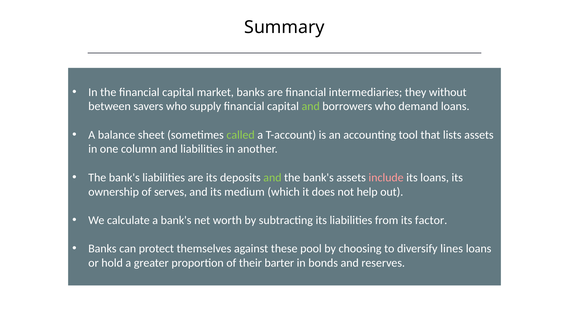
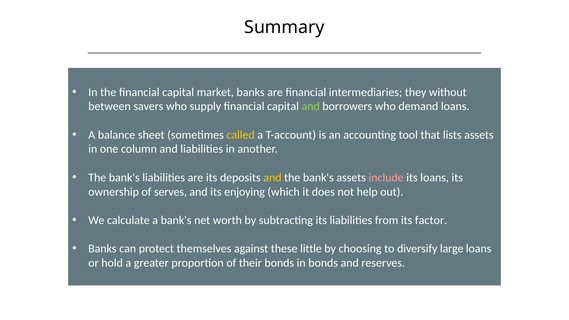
called colour: light green -> yellow
and at (272, 178) colour: light green -> yellow
medium: medium -> enjoying
pool: pool -> little
lines: lines -> large
their barter: barter -> bonds
